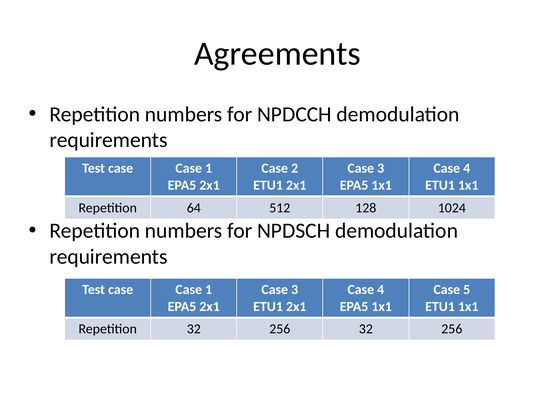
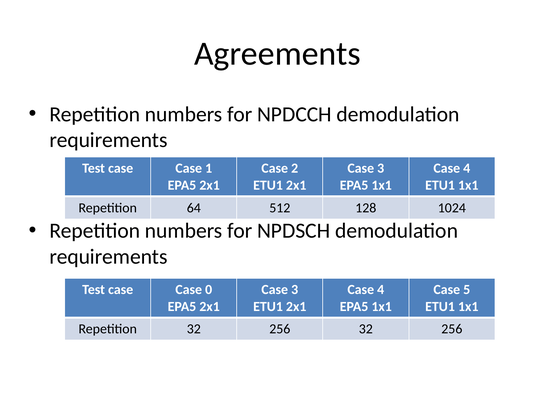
1 at (209, 290): 1 -> 0
